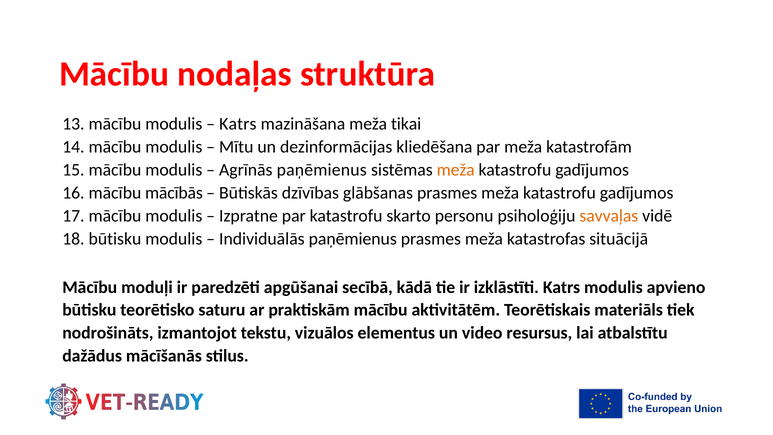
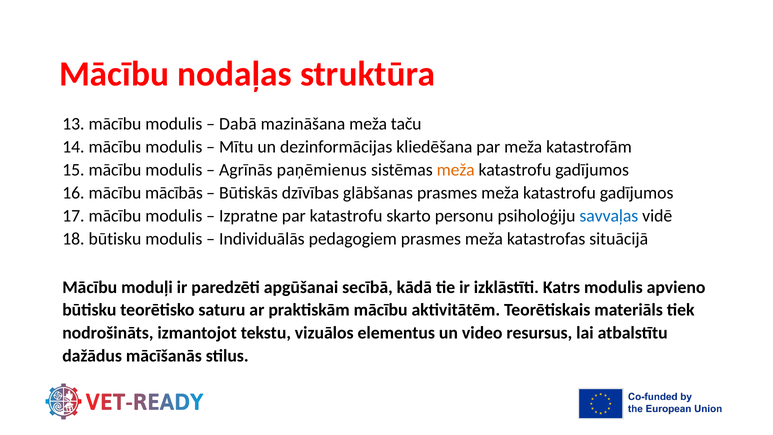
Katrs at (238, 124): Katrs -> Dabā
tikai: tikai -> taču
savvaļas colour: orange -> blue
Individuālās paņēmienus: paņēmienus -> pedagogiem
